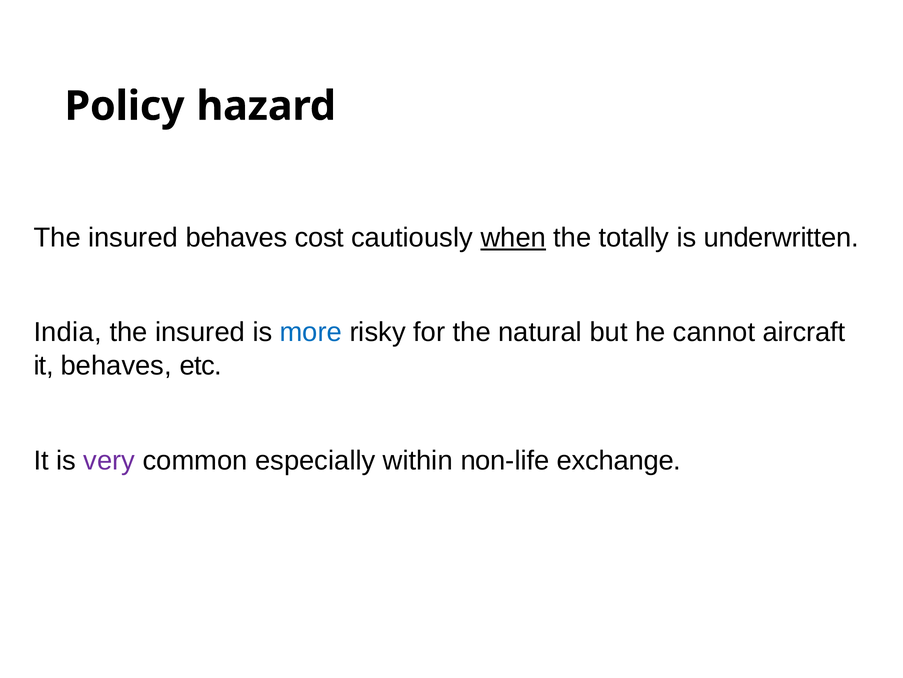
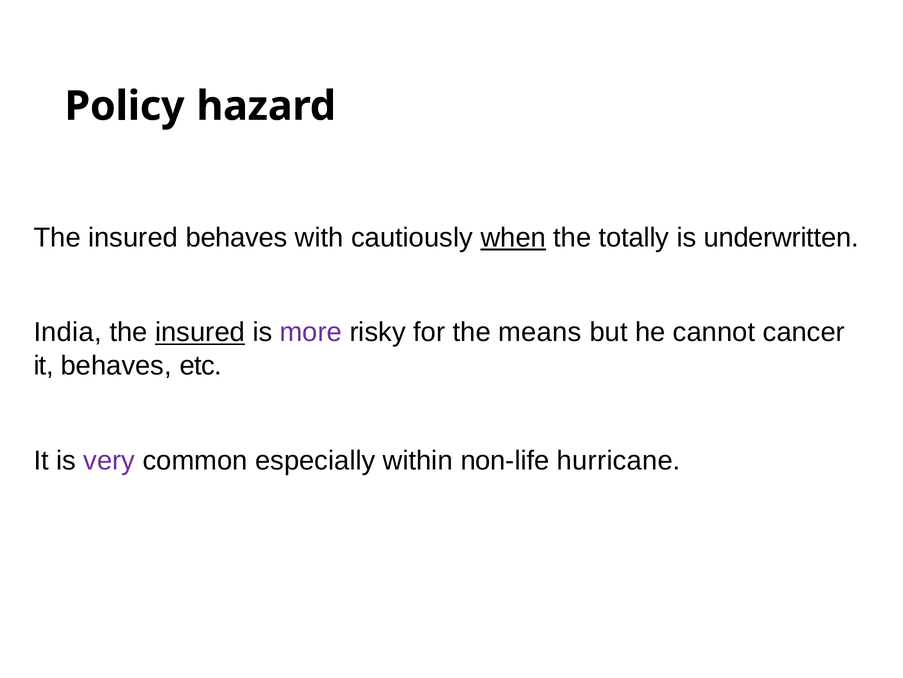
cost: cost -> with
insured at (200, 332) underline: none -> present
more colour: blue -> purple
natural: natural -> means
aircraft: aircraft -> cancer
exchange: exchange -> hurricane
